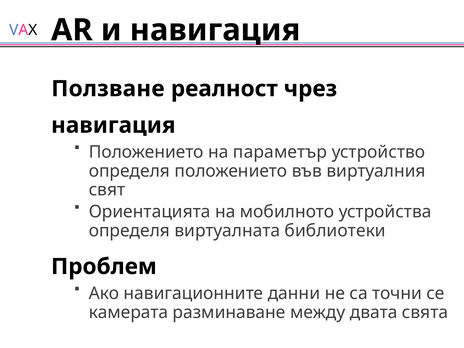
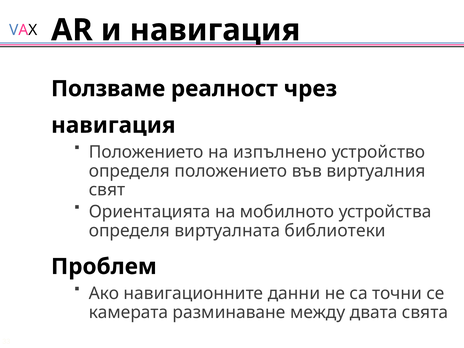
Ползване: Ползване -> Ползваме
параметър: параметър -> изпълнено
